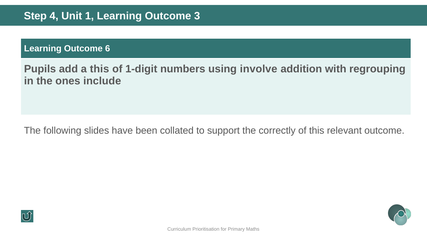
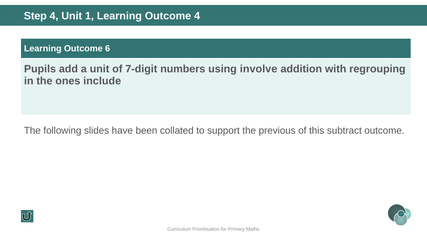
Outcome 3: 3 -> 4
a this: this -> unit
1-digit: 1-digit -> 7-digit
correctly: correctly -> previous
relevant: relevant -> subtract
